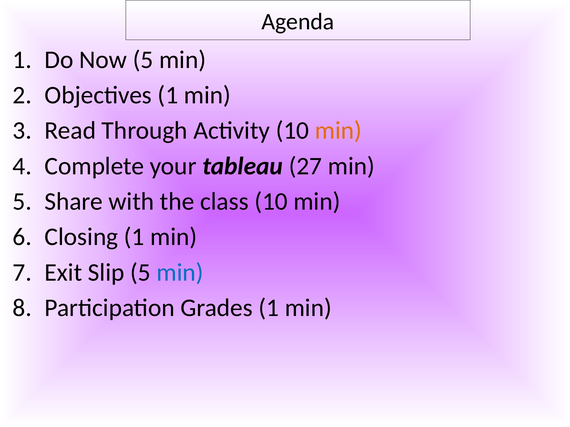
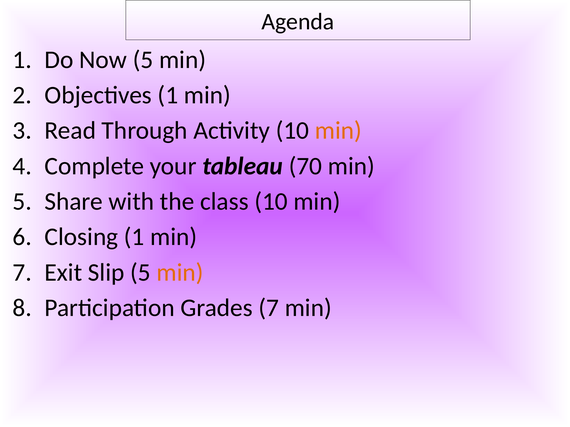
27: 27 -> 70
min at (180, 273) colour: blue -> orange
Grades 1: 1 -> 7
